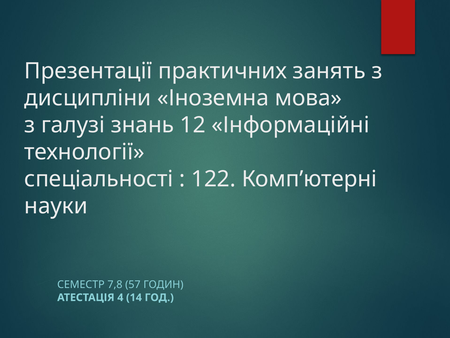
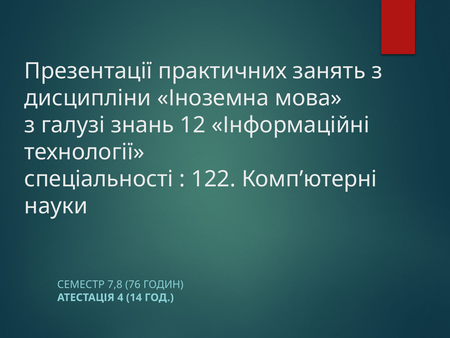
57: 57 -> 76
